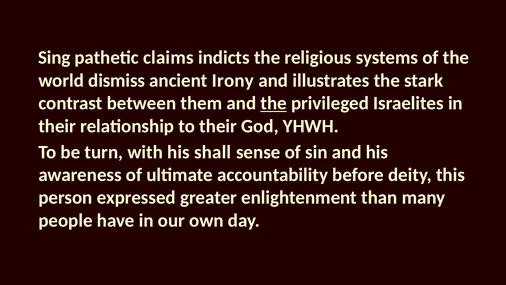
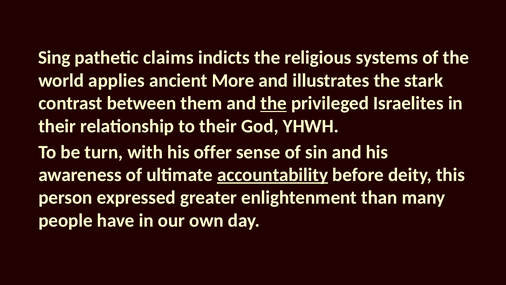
dismiss: dismiss -> applies
Irony: Irony -> More
shall: shall -> offer
accountability underline: none -> present
